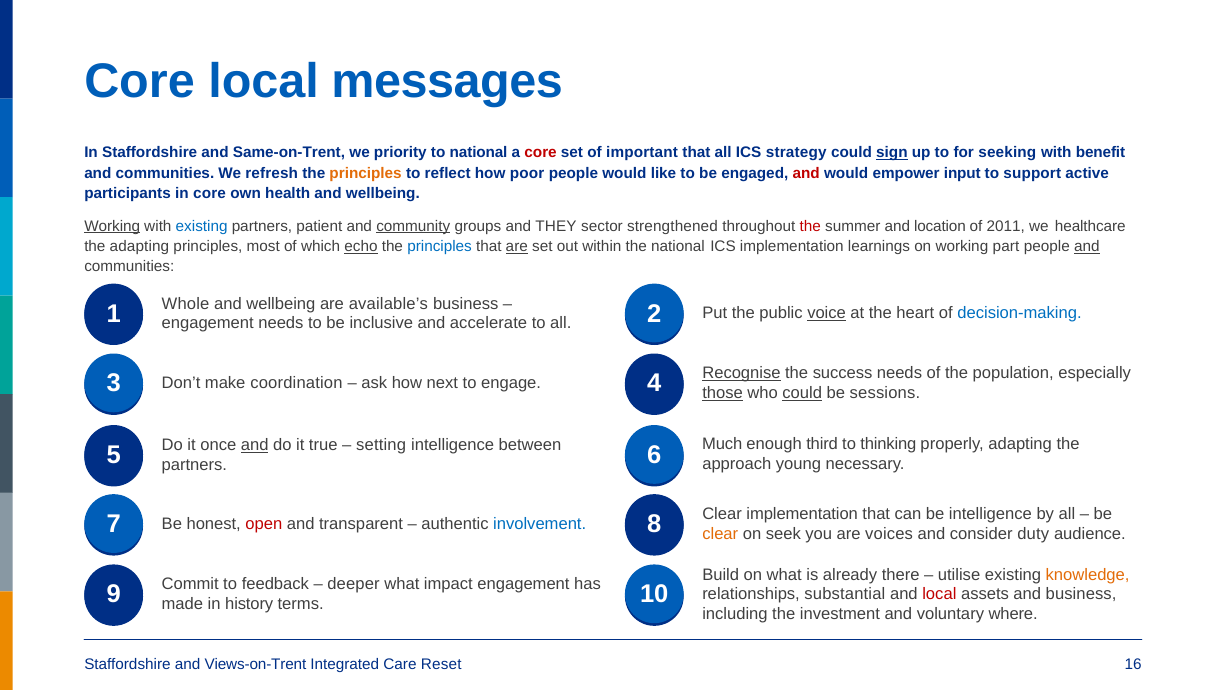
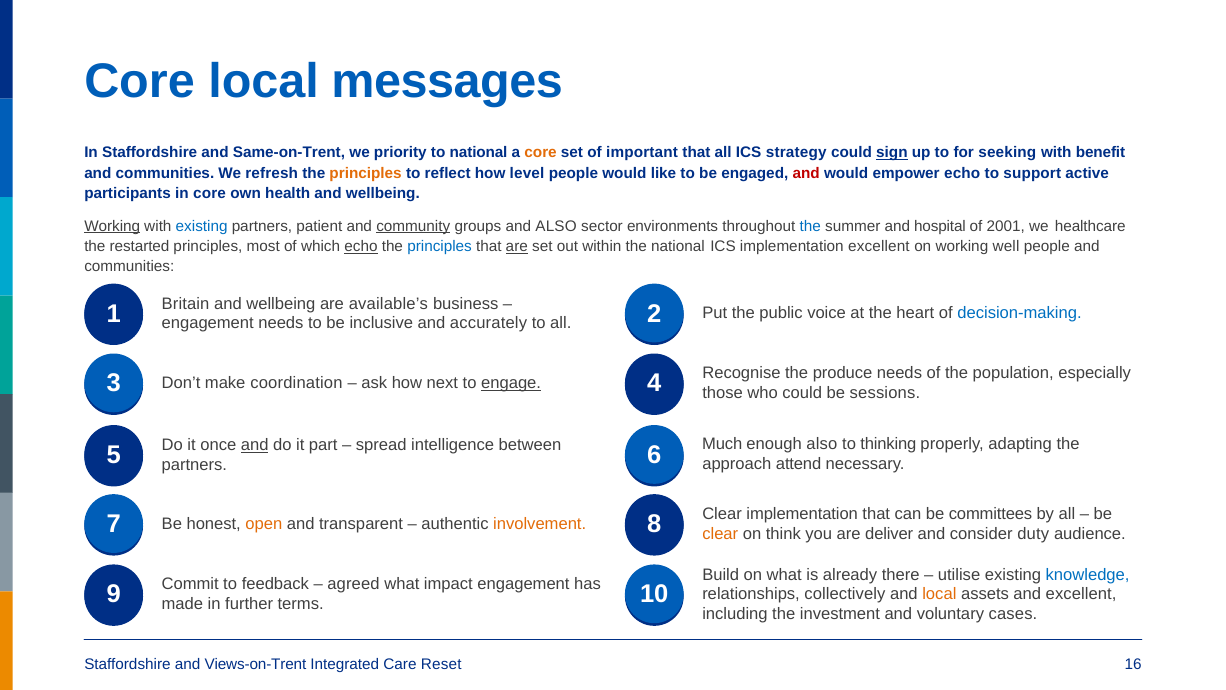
core at (541, 153) colour: red -> orange
poor: poor -> level
empower input: input -> echo
and THEY: THEY -> ALSO
strengthened: strengthened -> environments
the at (810, 226) colour: red -> blue
location: location -> hospital
2011: 2011 -> 2001
the adapting: adapting -> restarted
implementation learnings: learnings -> excellent
part: part -> well
and at (1087, 246) underline: present -> none
Whole: Whole -> Britain
accelerate: accelerate -> accurately
voice underline: present -> none
engage underline: none -> present
Recognise underline: present -> none
success: success -> produce
those underline: present -> none
could at (802, 393) underline: present -> none
true: true -> part
setting: setting -> spread
young: young -> attend
enough third: third -> also
open colour: red -> orange
involvement colour: blue -> orange
be intelligence: intelligence -> committees
seek: seek -> think
voices: voices -> deliver
knowledge colour: orange -> blue
deeper: deeper -> agreed
substantial: substantial -> collectively
local at (939, 594) colour: red -> orange
and business: business -> excellent
history: history -> further
where: where -> cases
